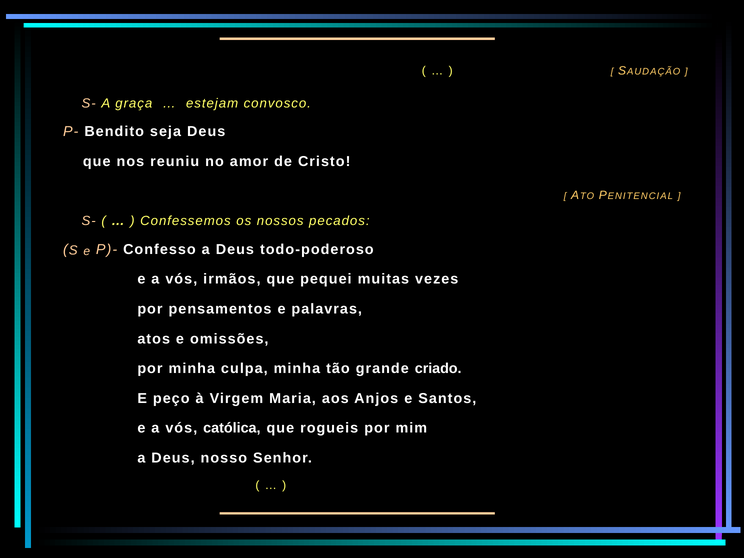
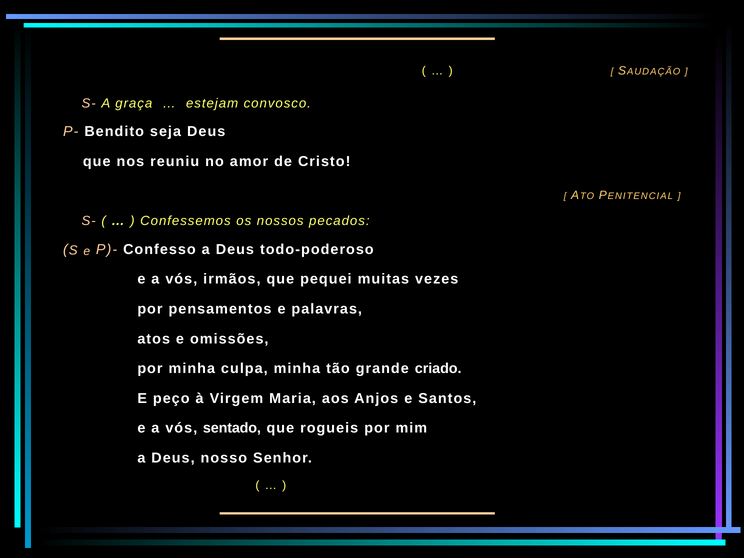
católica: católica -> sentado
